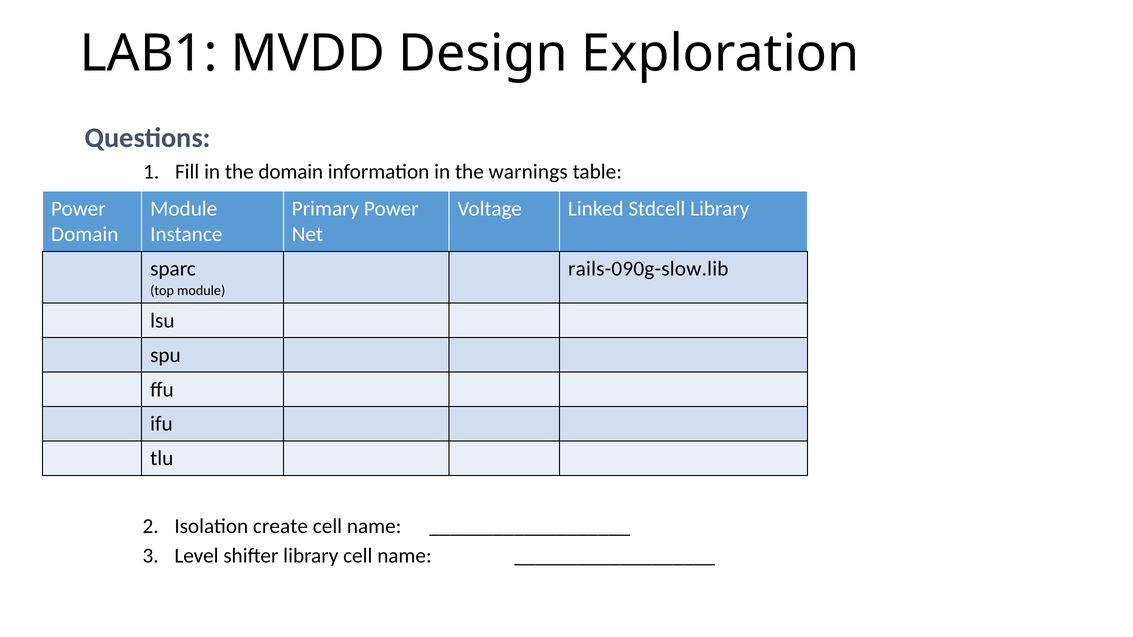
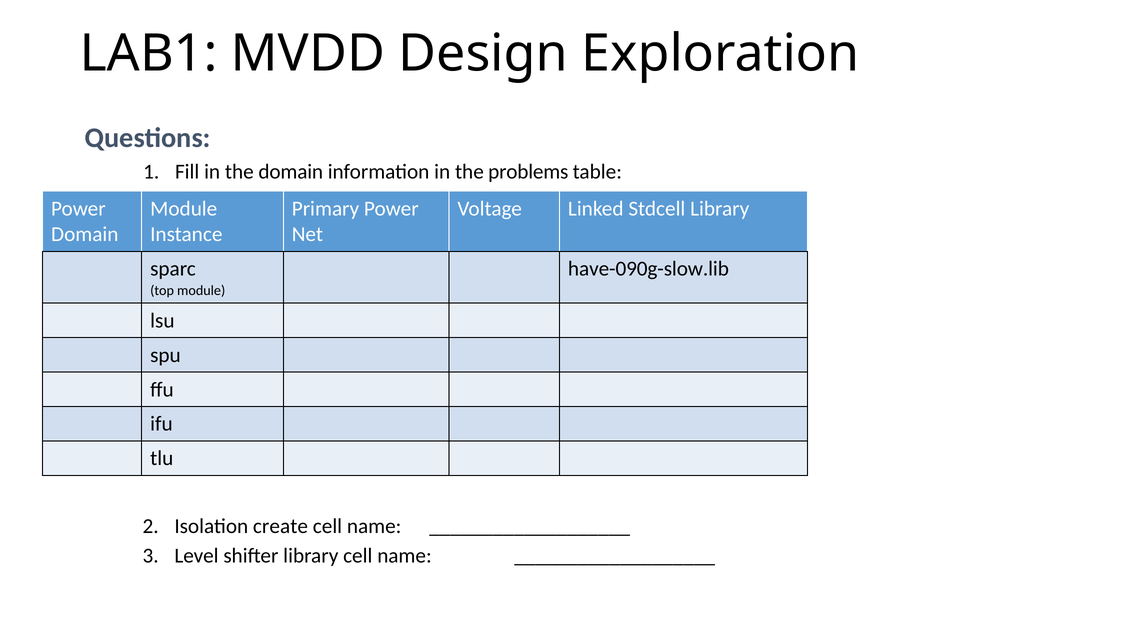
warnings: warnings -> problems
rails-090g-slow.lib: rails-090g-slow.lib -> have-090g-slow.lib
